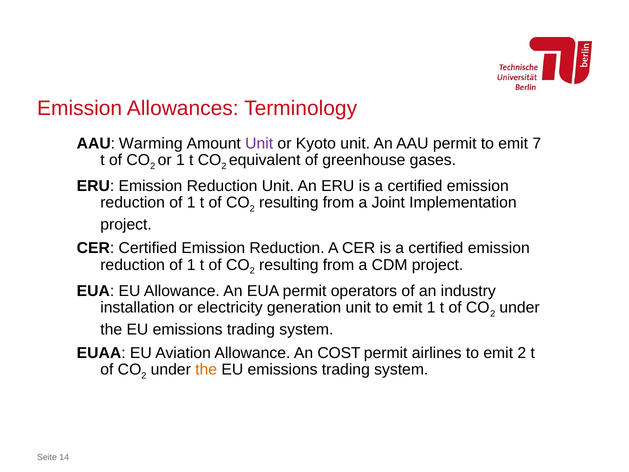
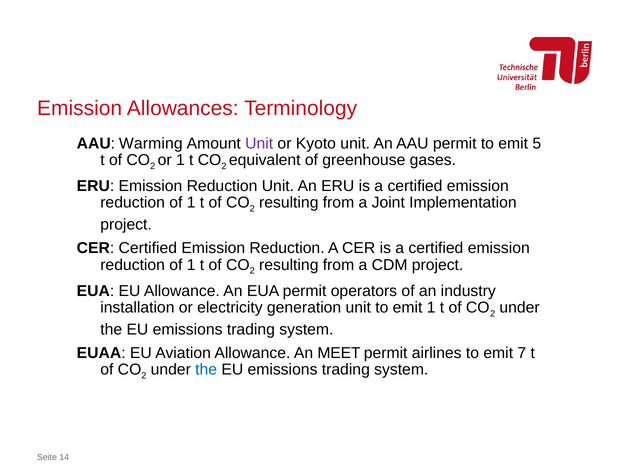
7: 7 -> 5
COST: COST -> MEET
emit 2: 2 -> 7
the at (206, 369) colour: orange -> blue
